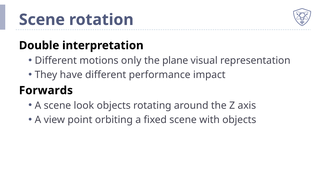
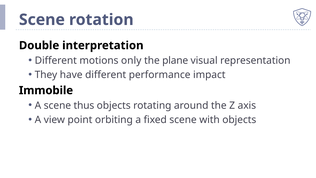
Forwards: Forwards -> Immobile
look: look -> thus
